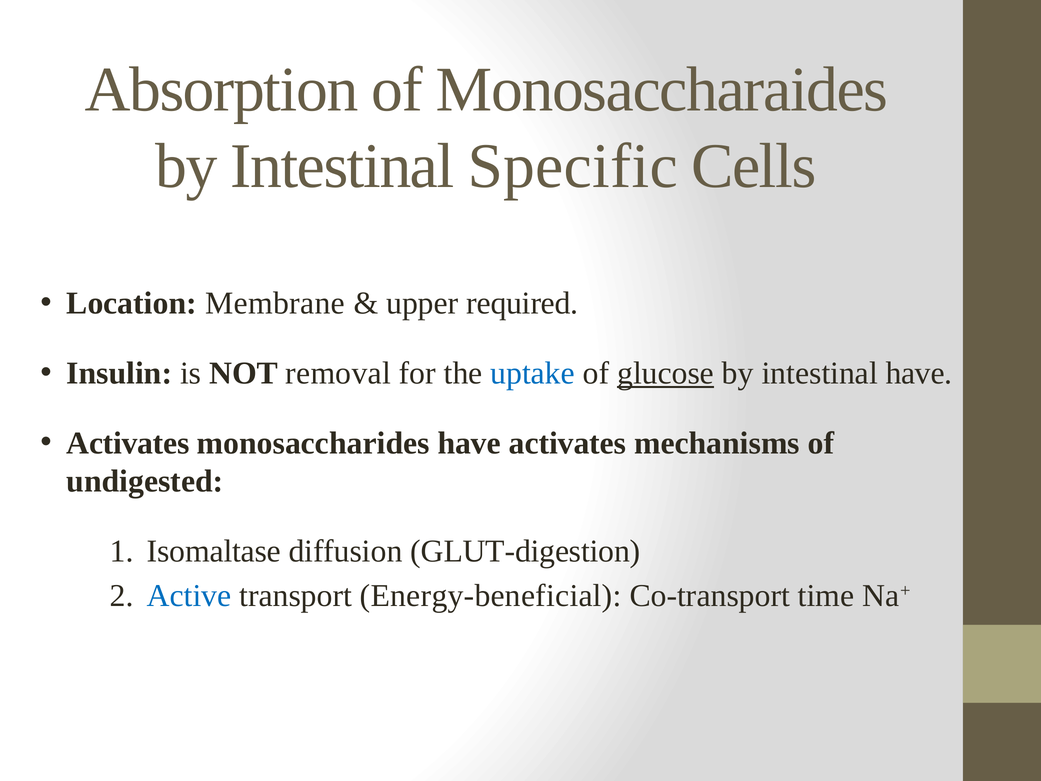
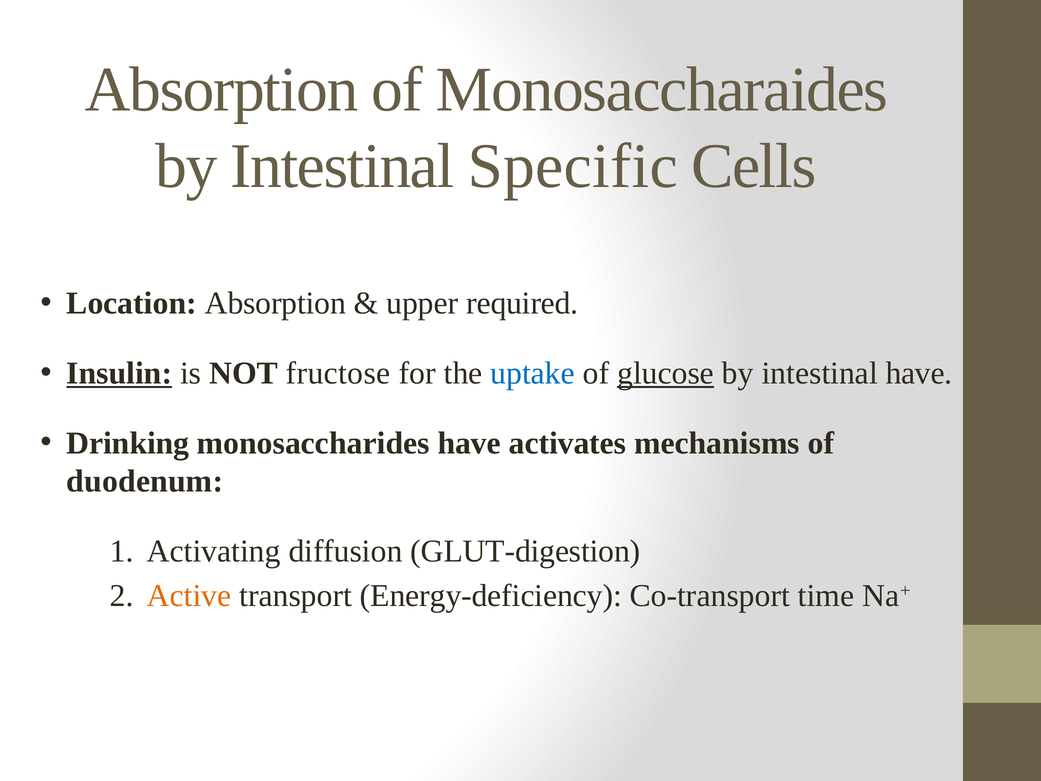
Location Membrane: Membrane -> Absorption
Insulin underline: none -> present
removal: removal -> fructose
Activates at (128, 443): Activates -> Drinking
undigested: undigested -> duodenum
Isomaltase: Isomaltase -> Activating
Active colour: blue -> orange
Energy-beneficial: Energy-beneficial -> Energy-deficiency
